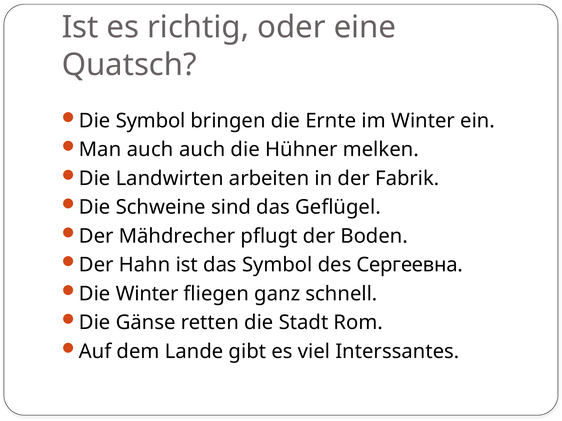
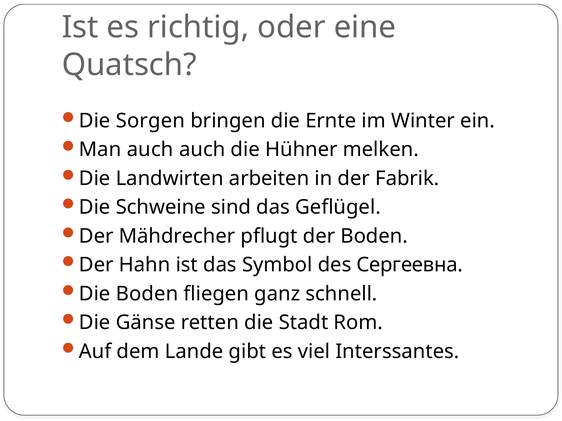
Die Symbol: Symbol -> Sorgen
Die Winter: Winter -> Boden
